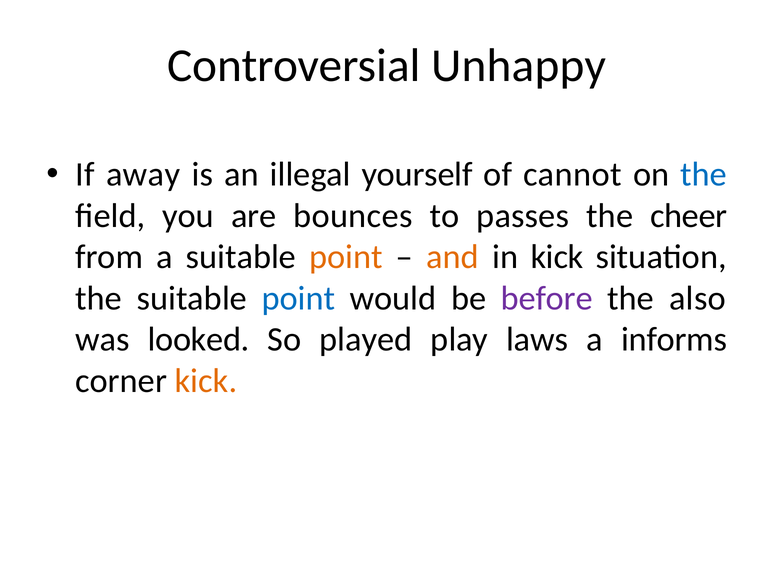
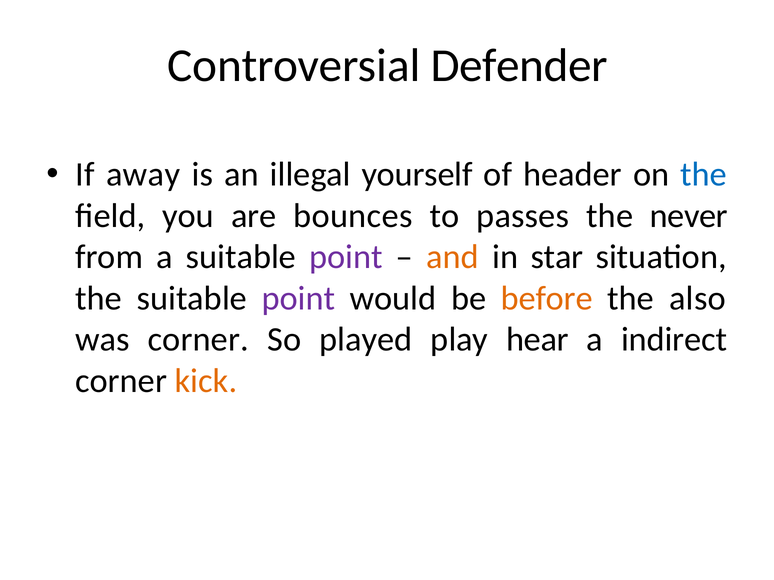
Unhappy: Unhappy -> Defender
cannot: cannot -> header
cheer: cheer -> never
point at (346, 257) colour: orange -> purple
in kick: kick -> star
point at (298, 299) colour: blue -> purple
before colour: purple -> orange
was looked: looked -> corner
laws: laws -> hear
informs: informs -> indirect
